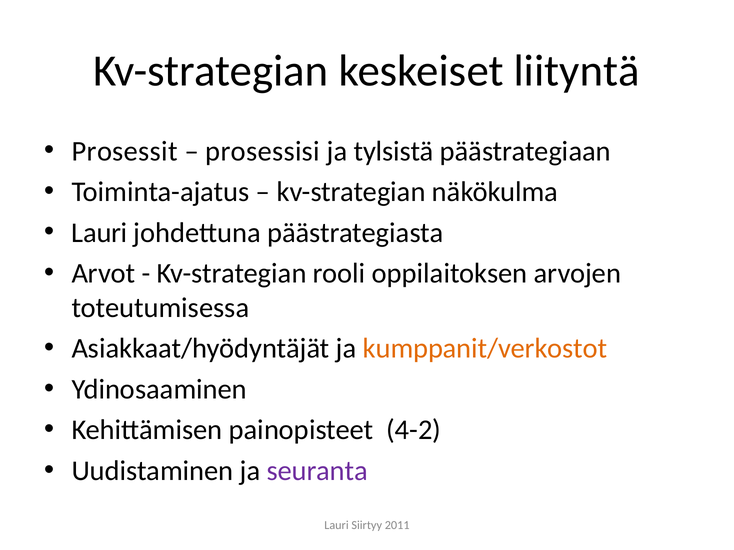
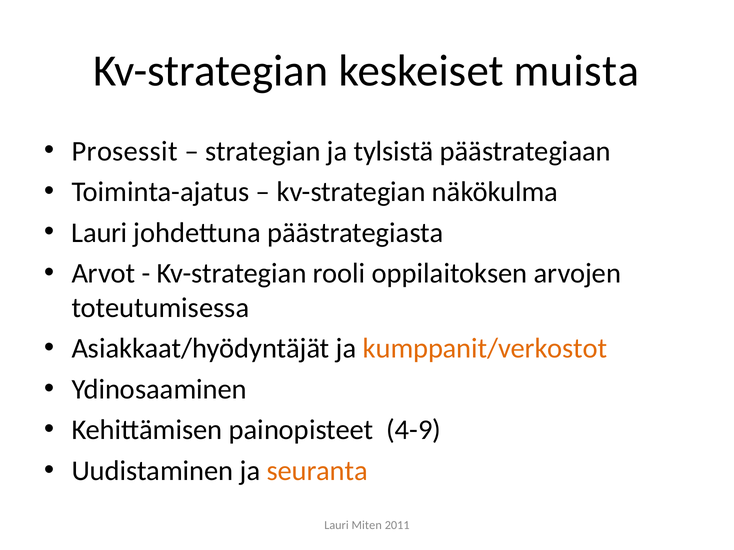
liityntä: liityntä -> muista
prosessisi: prosessisi -> strategian
4-2: 4-2 -> 4-9
seuranta colour: purple -> orange
Siirtyy: Siirtyy -> Miten
